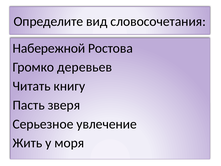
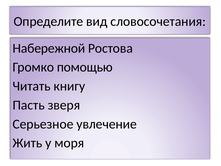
деревьев: деревьев -> помощью
